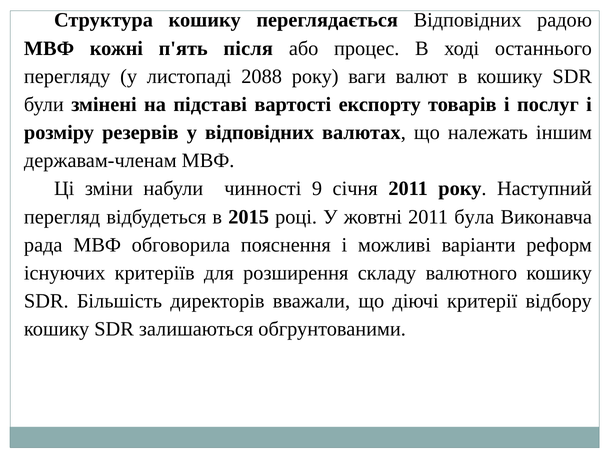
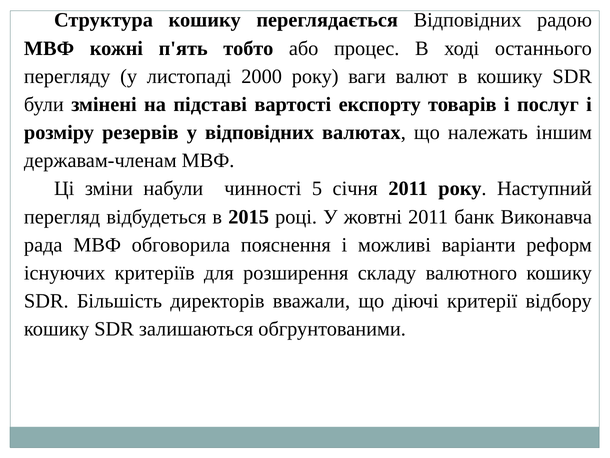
після: після -> тобто
2088: 2088 -> 2000
9: 9 -> 5
була: була -> банк
